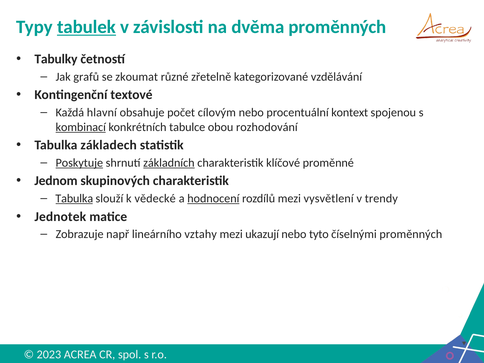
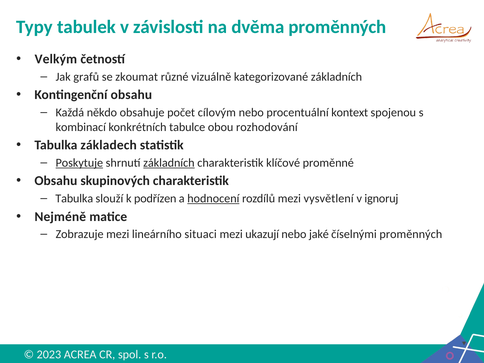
tabulek underline: present -> none
Tabulky: Tabulky -> Velkým
zřetelně: zřetelně -> vizuálně
kategorizované vzdělávání: vzdělávání -> základních
Kontingenční textové: textové -> obsahu
hlavní: hlavní -> někdo
kombinací underline: present -> none
Jednom at (56, 181): Jednom -> Obsahu
Tabulka at (74, 199) underline: present -> none
vědecké: vědecké -> podřízen
trendy: trendy -> ignoruj
Jednotek: Jednotek -> Nejméně
Zobrazuje např: např -> mezi
vztahy: vztahy -> situaci
tyto: tyto -> jaké
